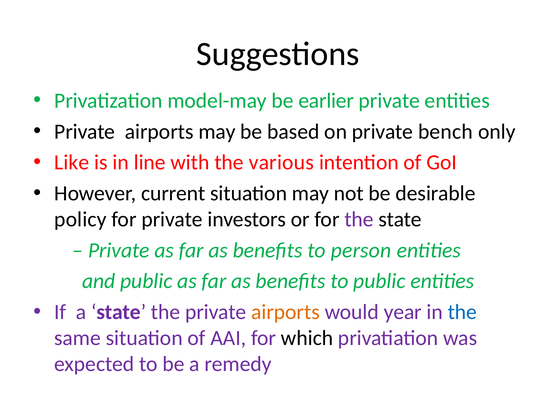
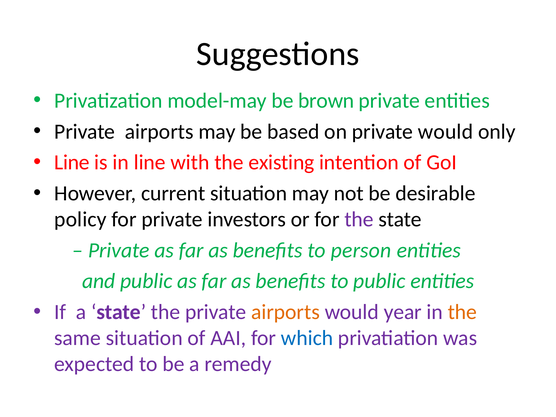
earlier: earlier -> brown
private bench: bench -> would
Like at (72, 162): Like -> Line
various: various -> existing
the at (462, 312) colour: blue -> orange
which colour: black -> blue
